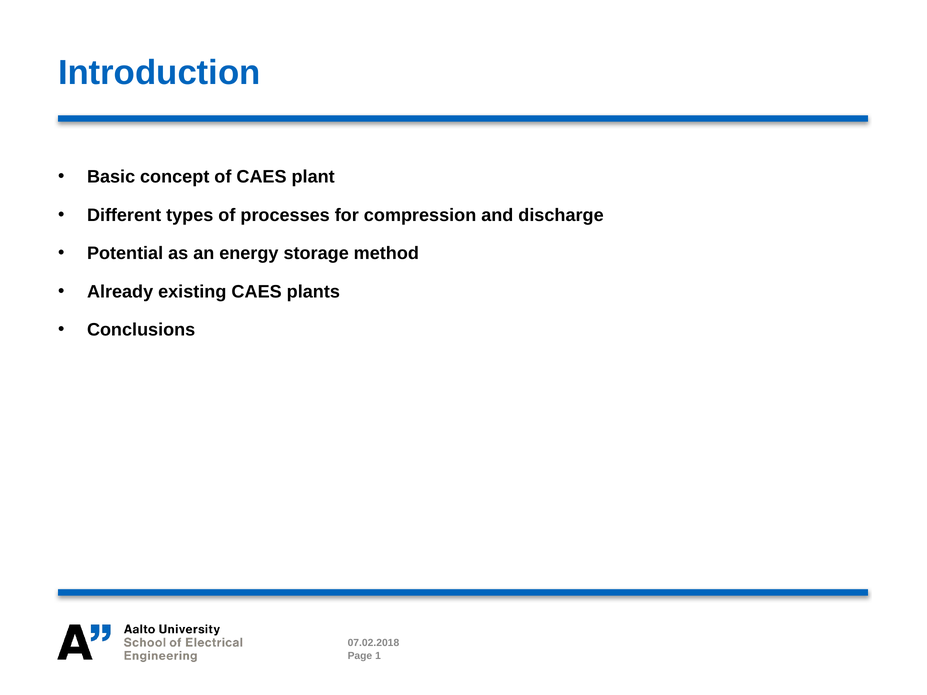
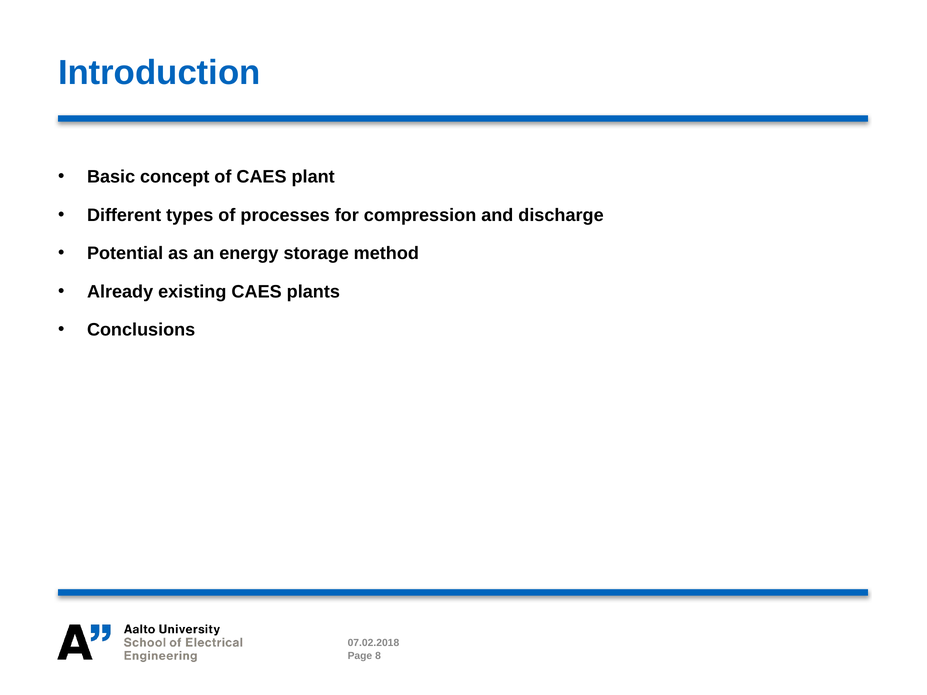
1: 1 -> 8
